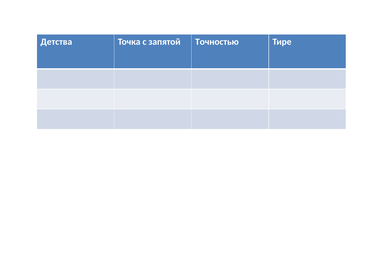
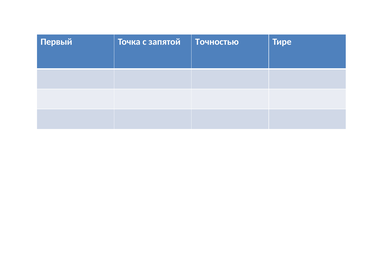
Детства: Детства -> Первый
